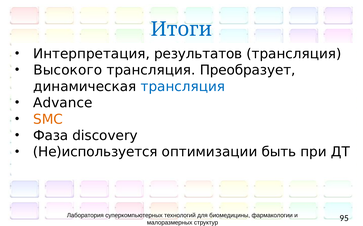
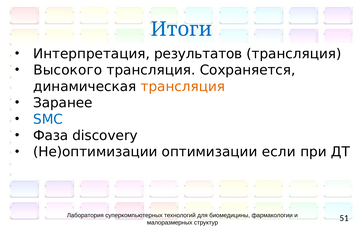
Преобразует: Преобразует -> Сохраняется
трансляция at (183, 86) colour: blue -> orange
Advance: Advance -> Заранее
SMC colour: orange -> blue
Не)используется: Не)используется -> Не)оптимизации
быть: быть -> если
95: 95 -> 51
